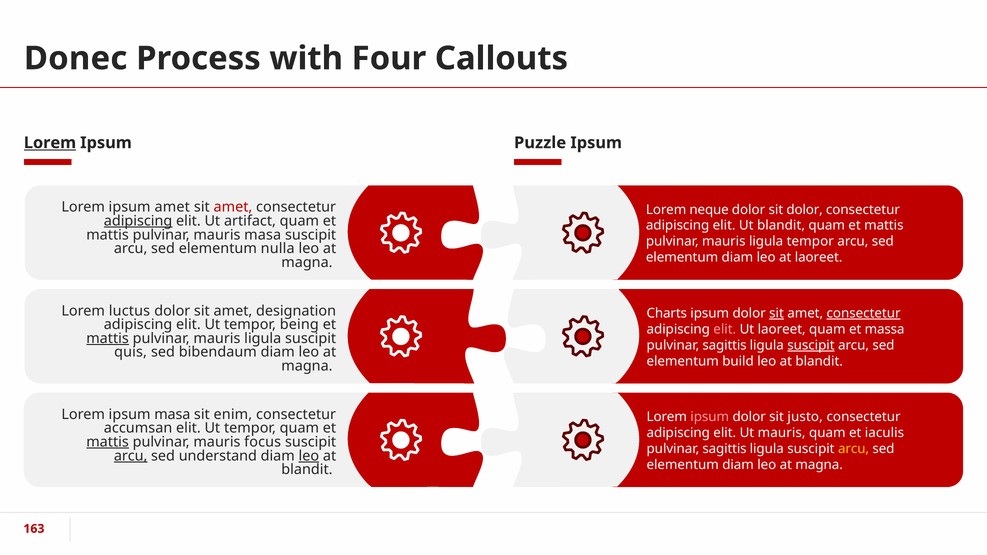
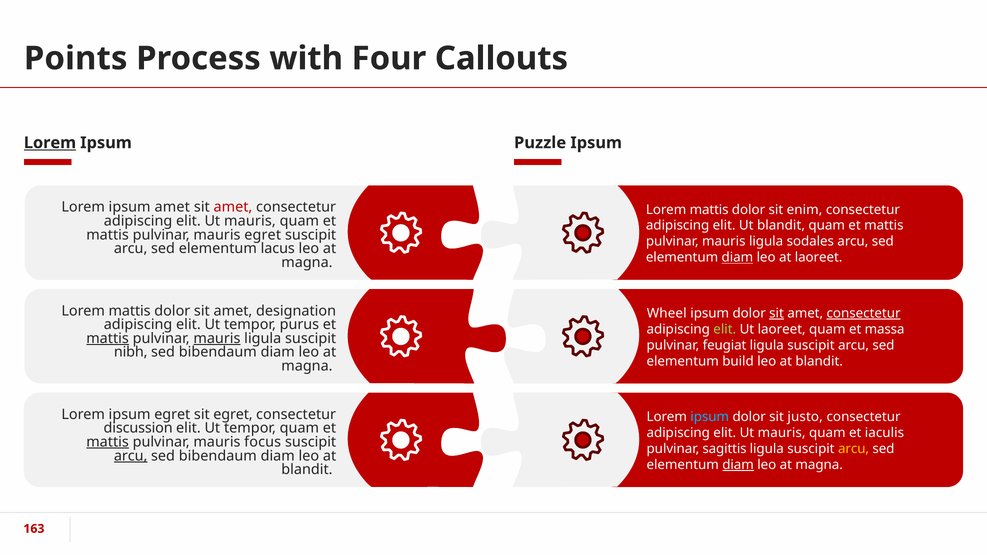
Donec: Donec -> Points
neque at (709, 210): neque -> mattis
sit dolor: dolor -> enim
adipiscing at (138, 221) underline: present -> none
artifact at (250, 221): artifact -> mauris
mauris masa: masa -> egret
ligula tempor: tempor -> sodales
nulla: nulla -> lacus
diam at (737, 258) underline: none -> present
luctus at (129, 311): luctus -> mattis
Charts: Charts -> Wheel
being: being -> purus
elit at (725, 329) colour: pink -> light green
mauris at (217, 339) underline: none -> present
sagittis at (725, 345): sagittis -> feugiat
suscipit at (811, 345) underline: present -> none
quis: quis -> nibh
ipsum masa: masa -> egret
sit enim: enim -> egret
ipsum at (710, 417) colour: pink -> light blue
accumsan: accumsan -> discussion
understand at (218, 456): understand -> bibendaum
leo at (309, 456) underline: present -> none
diam at (738, 465) underline: none -> present
